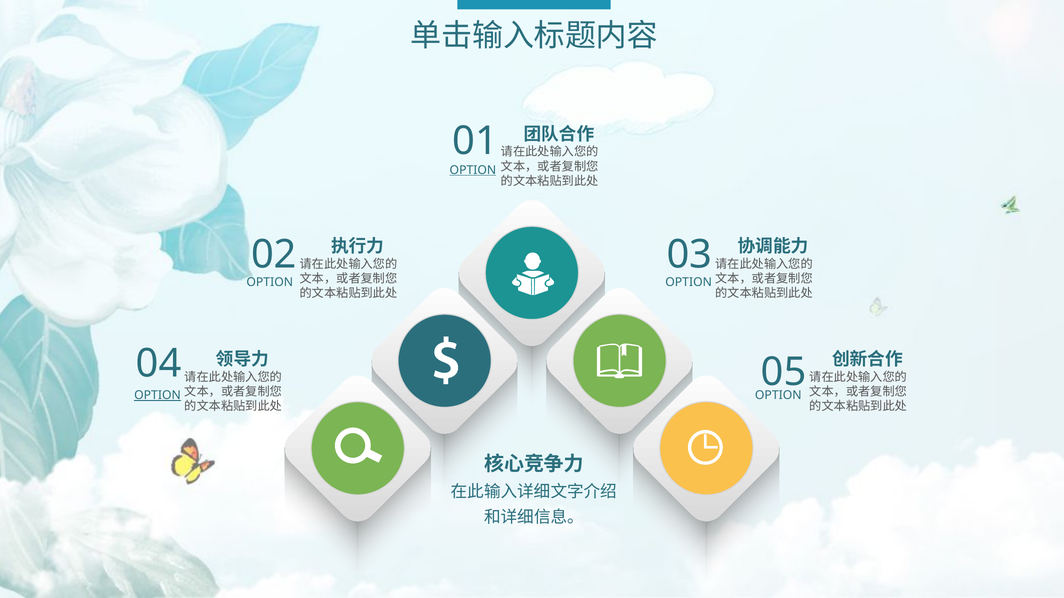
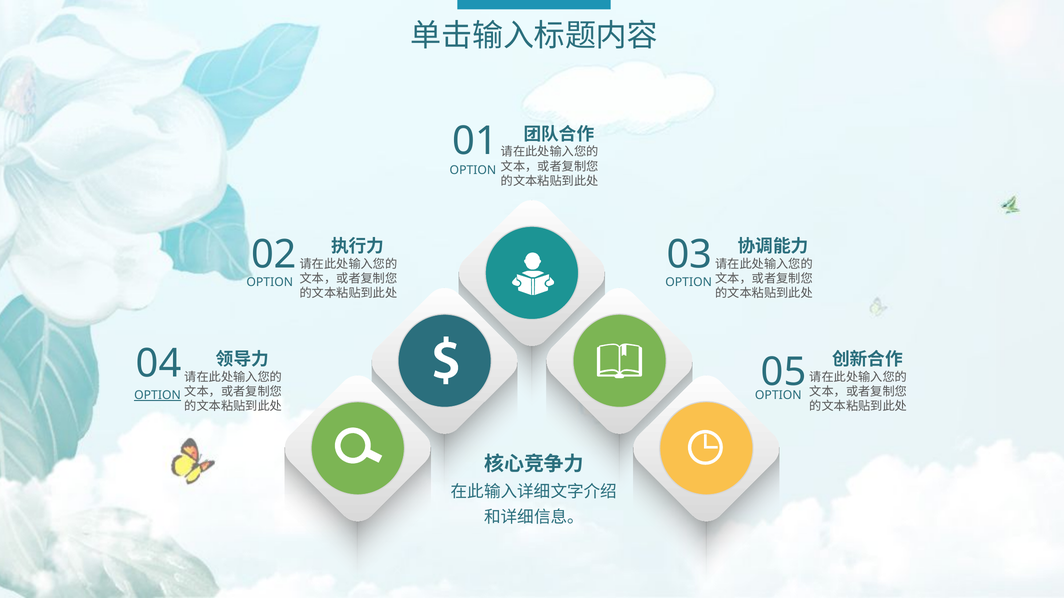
OPTION at (473, 170) underline: present -> none
